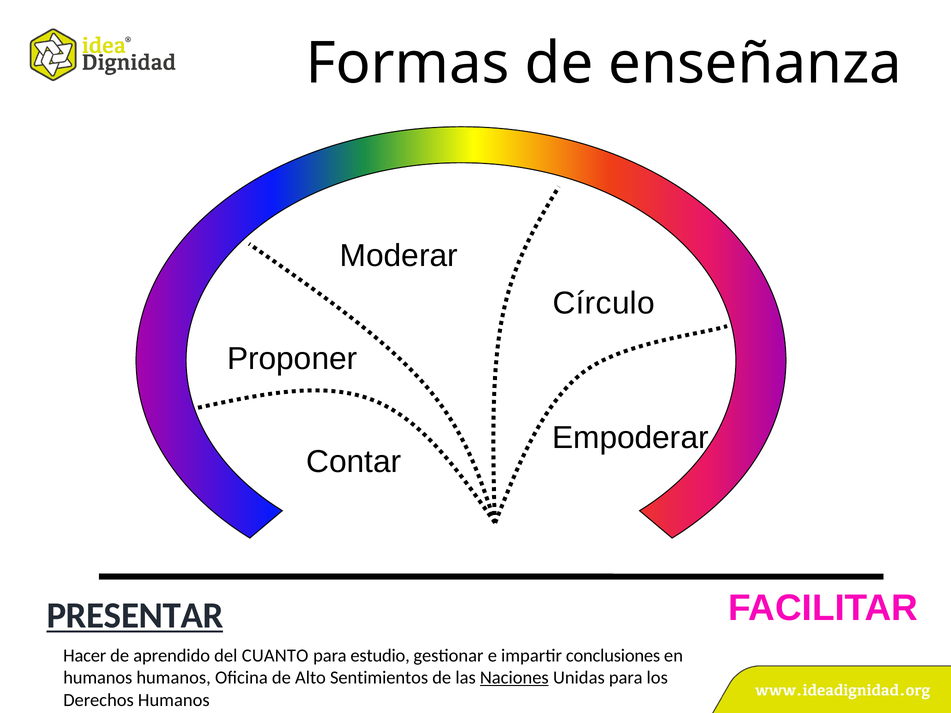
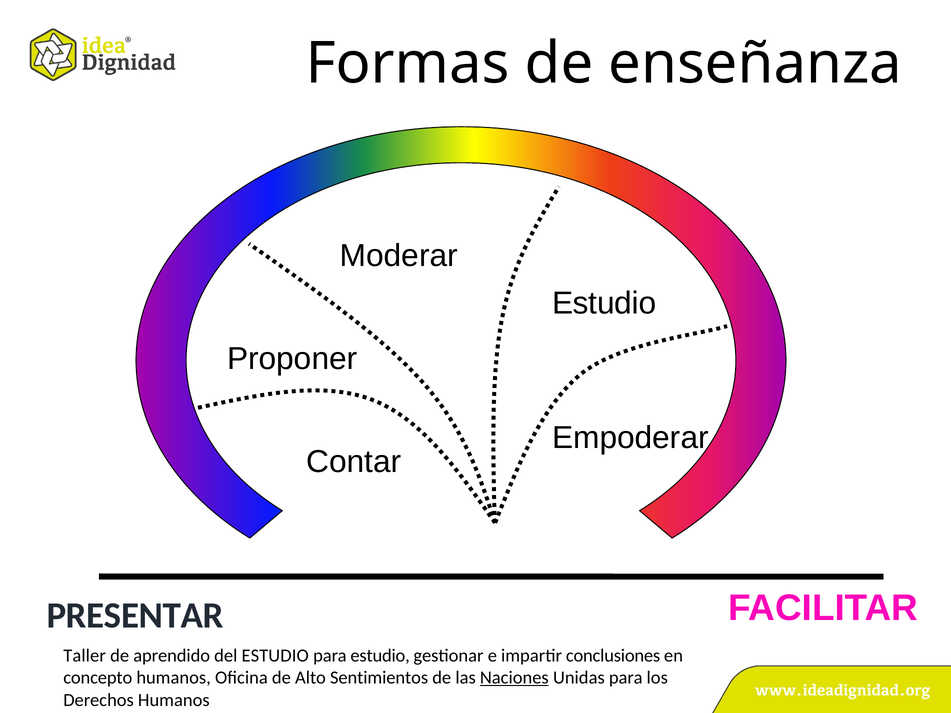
Círculo at (604, 303): Círculo -> Estudio
PRESENTAR underline: present -> none
Hacer: Hacer -> Taller
del CUANTO: CUANTO -> ESTUDIO
humanos at (98, 678): humanos -> concepto
